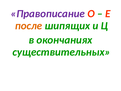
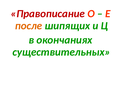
Правописание colour: purple -> red
